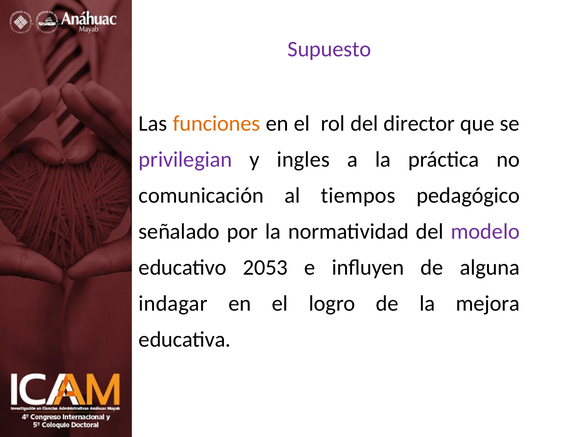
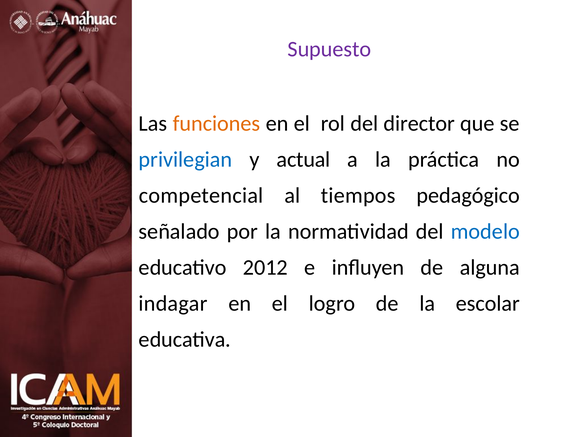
privilegian colour: purple -> blue
ingles: ingles -> actual
comunicación: comunicación -> competencial
modelo colour: purple -> blue
2053: 2053 -> 2012
mejora: mejora -> escolar
